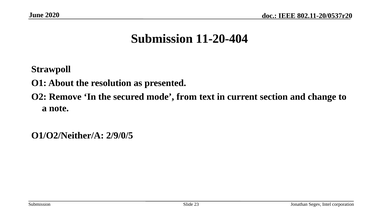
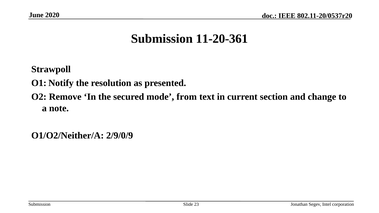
11-20-404: 11-20-404 -> 11-20-361
About: About -> Notify
2/9/0/5: 2/9/0/5 -> 2/9/0/9
